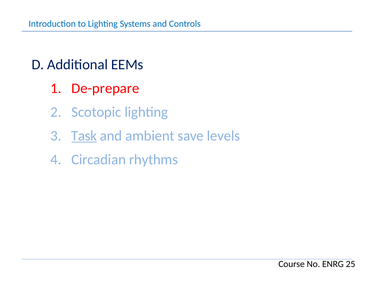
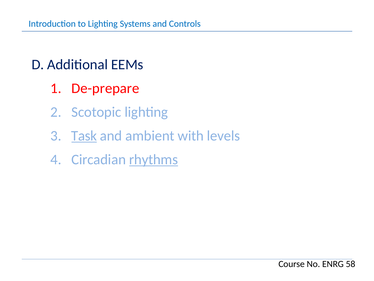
save: save -> with
rhythms underline: none -> present
25: 25 -> 58
